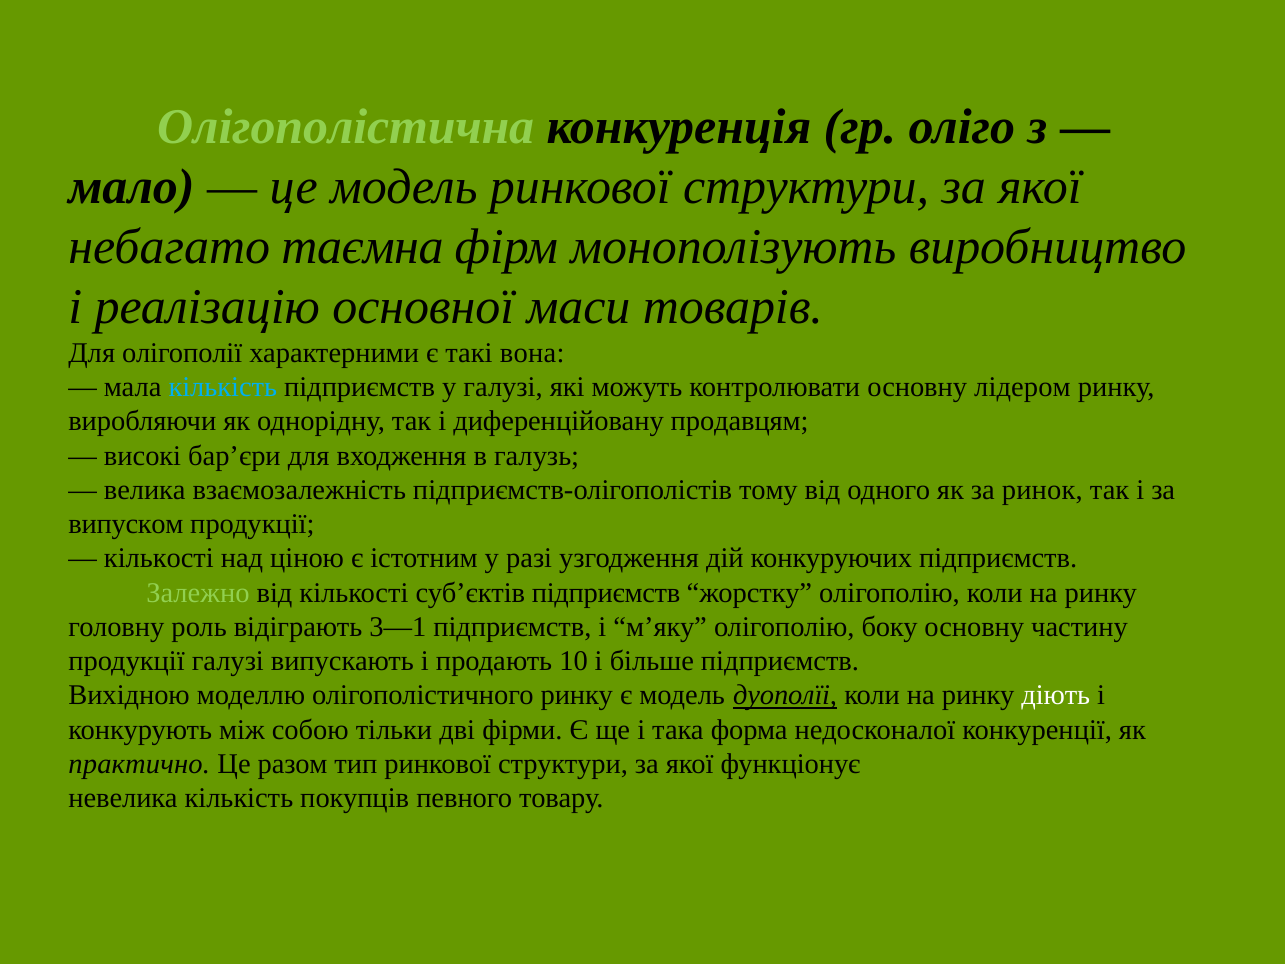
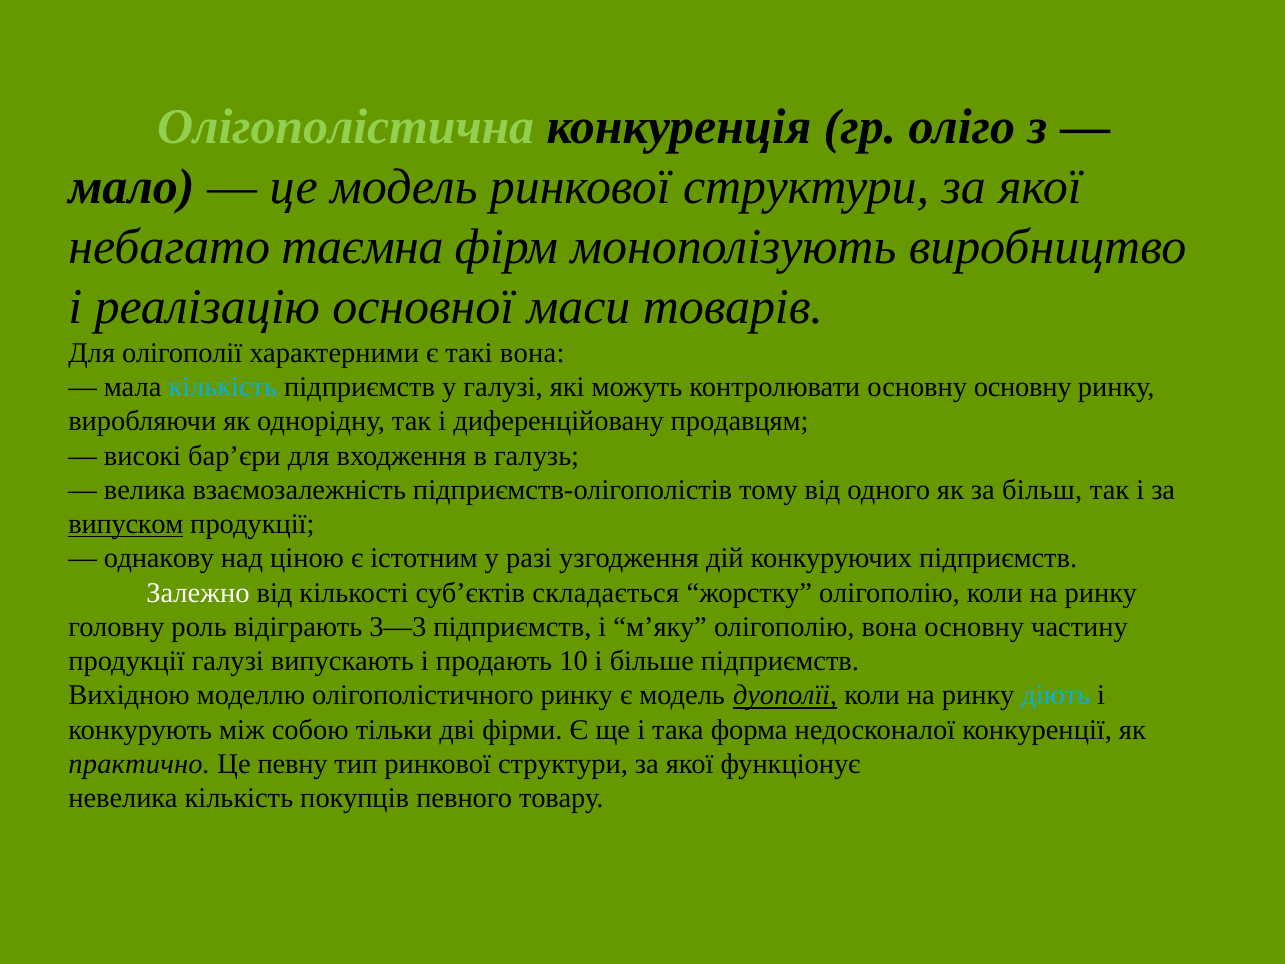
основну лідером: лідером -> основну
ринок: ринок -> більш
випуском underline: none -> present
кількості at (159, 558): кількості -> однакову
Залежно colour: light green -> white
суб’єктів підприємств: підприємств -> складається
3—1: 3—1 -> 3—3
олігополію боку: боку -> вона
діють colour: white -> light blue
разом: разом -> певну
